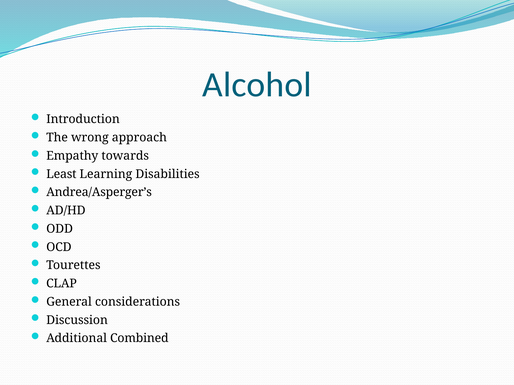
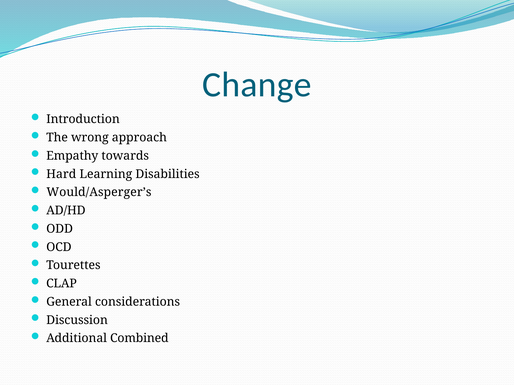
Alcohol: Alcohol -> Change
Least: Least -> Hard
Andrea/Asperger’s: Andrea/Asperger’s -> Would/Asperger’s
